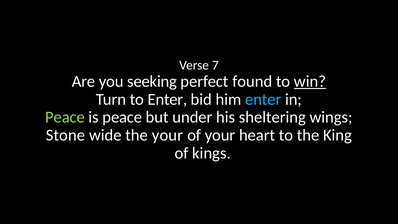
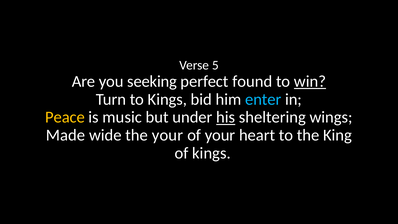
7: 7 -> 5
to Enter: Enter -> Kings
Peace at (65, 117) colour: light green -> yellow
is peace: peace -> music
his underline: none -> present
Stone: Stone -> Made
